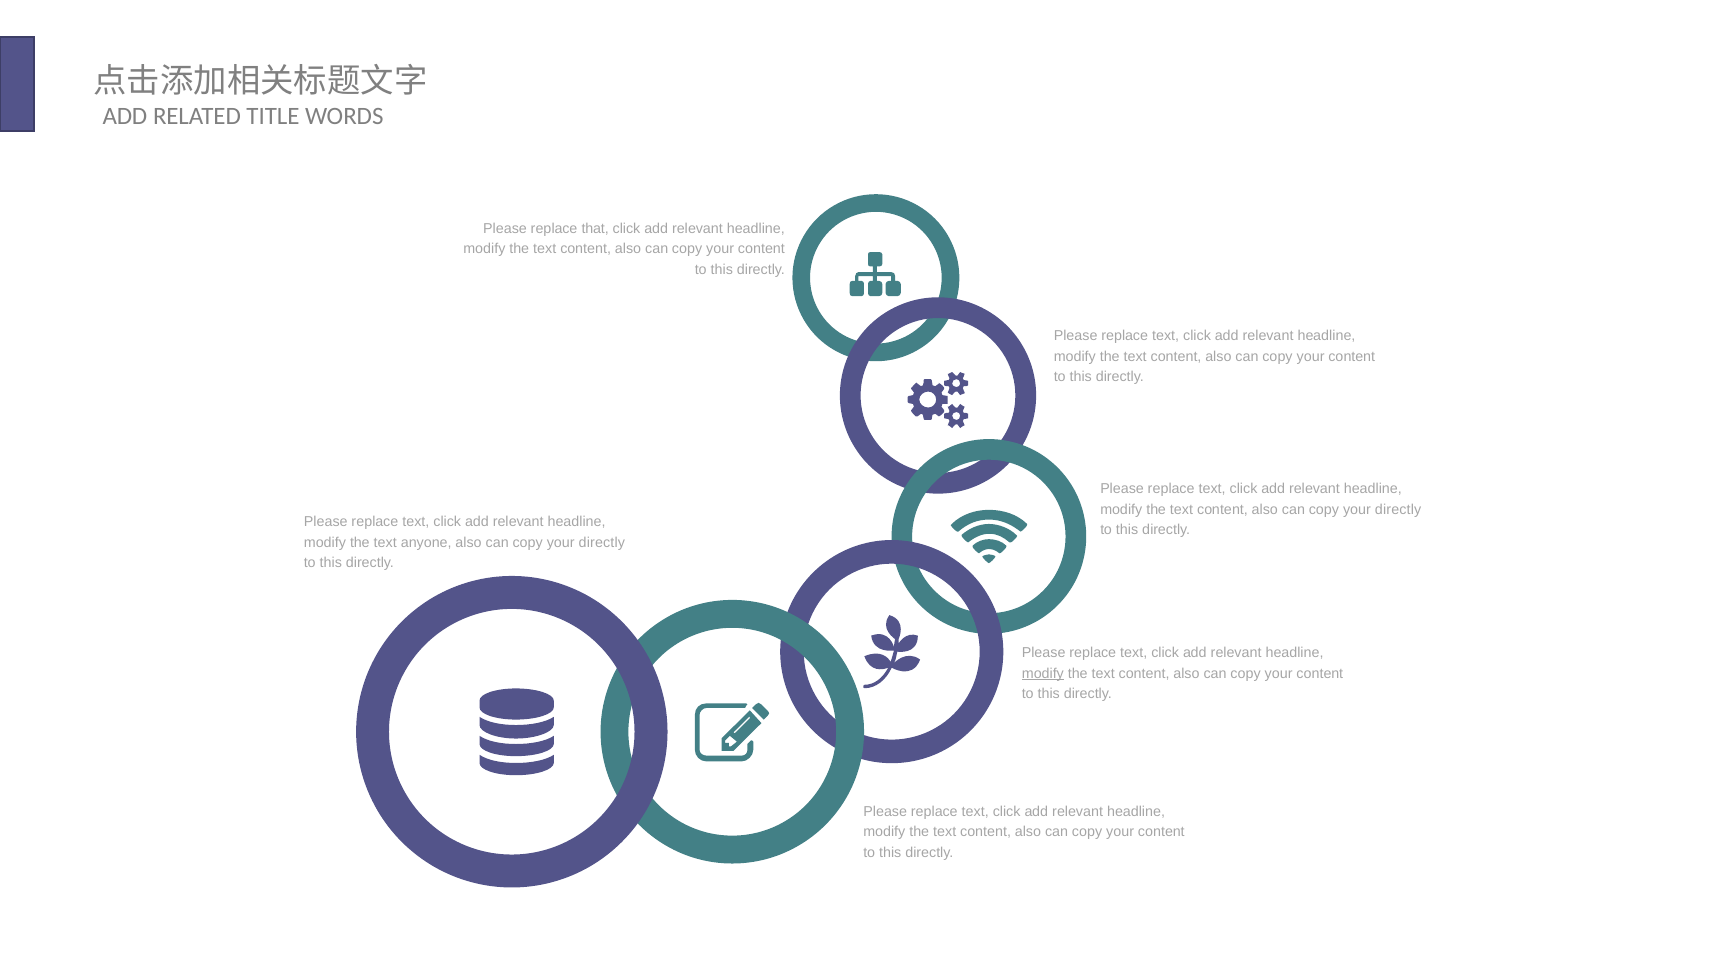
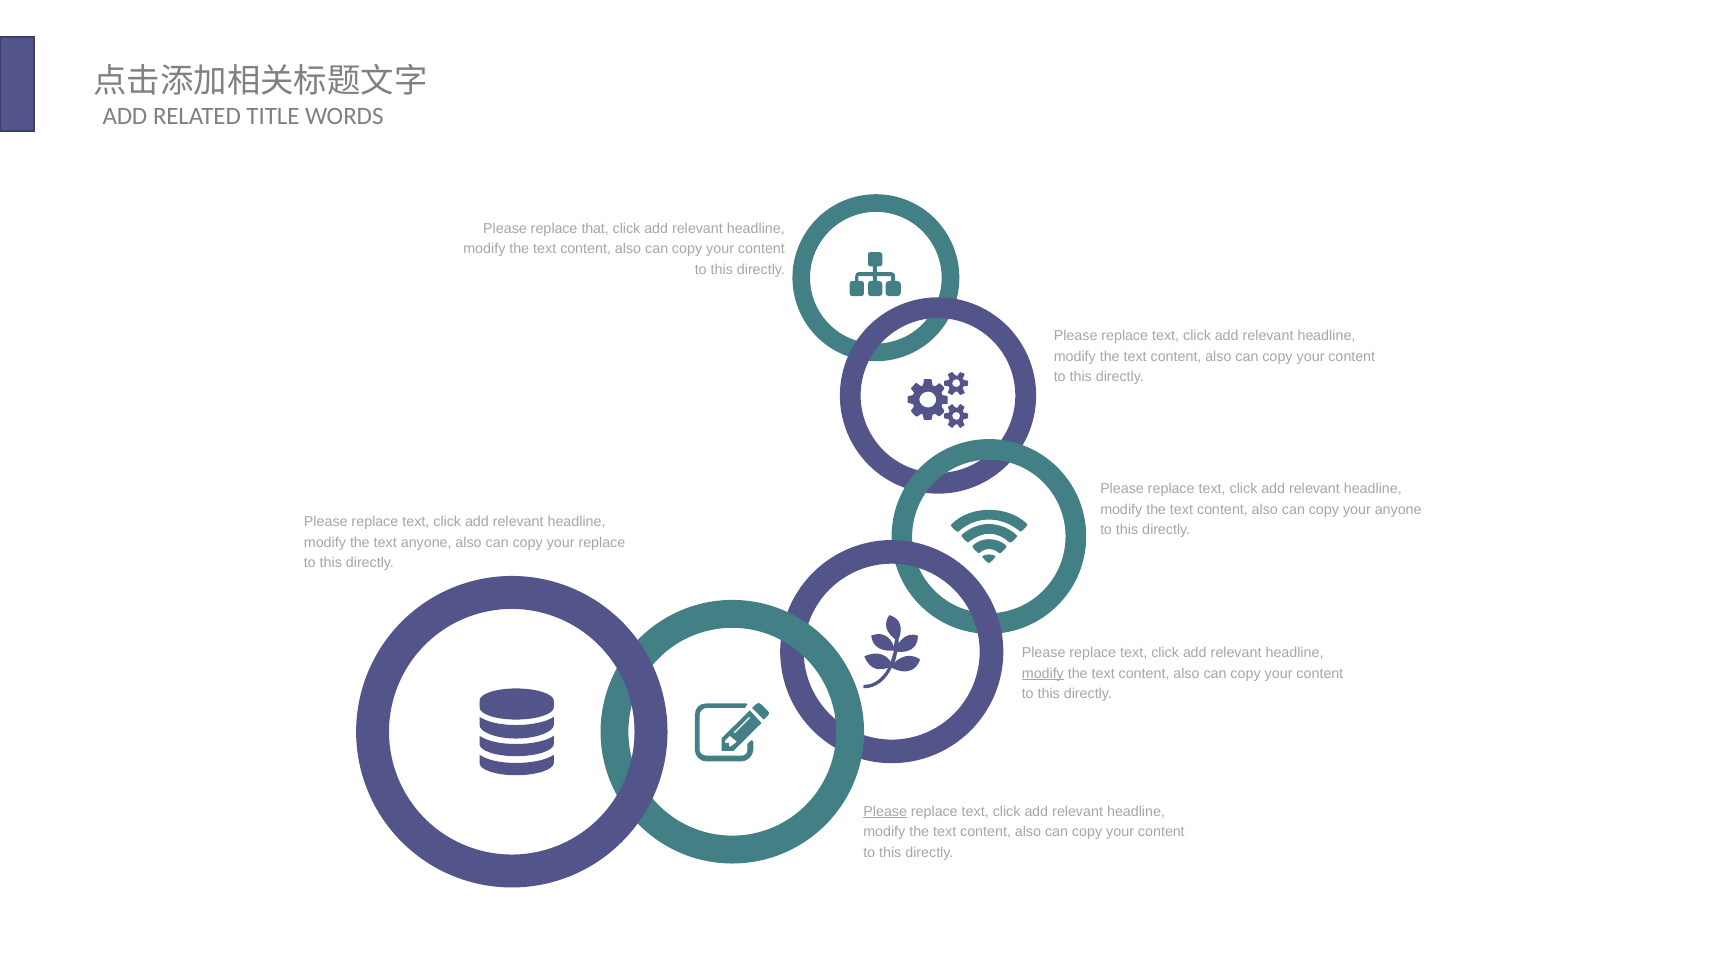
directly at (1398, 509): directly -> anyone
directly at (602, 543): directly -> replace
Please at (885, 811) underline: none -> present
